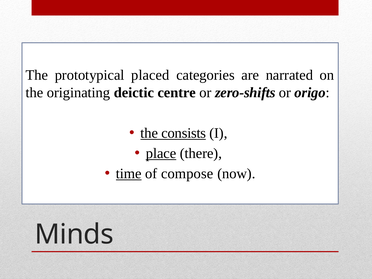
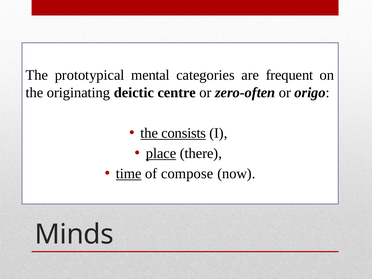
placed: placed -> mental
narrated: narrated -> frequent
zero-shifts: zero-shifts -> zero-often
